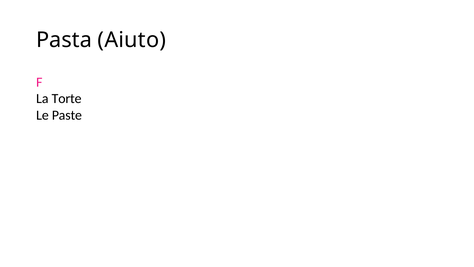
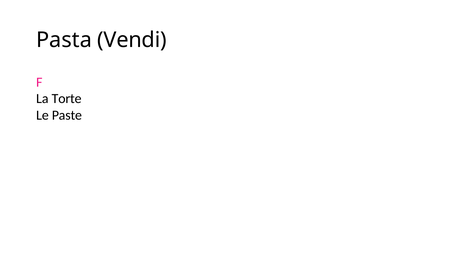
Aiuto: Aiuto -> Vendi
